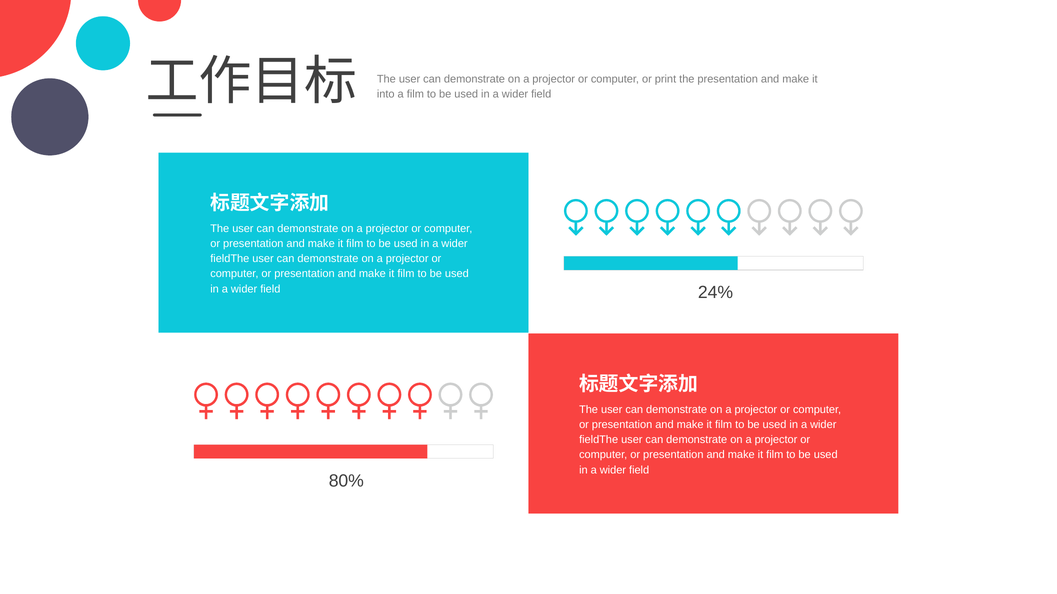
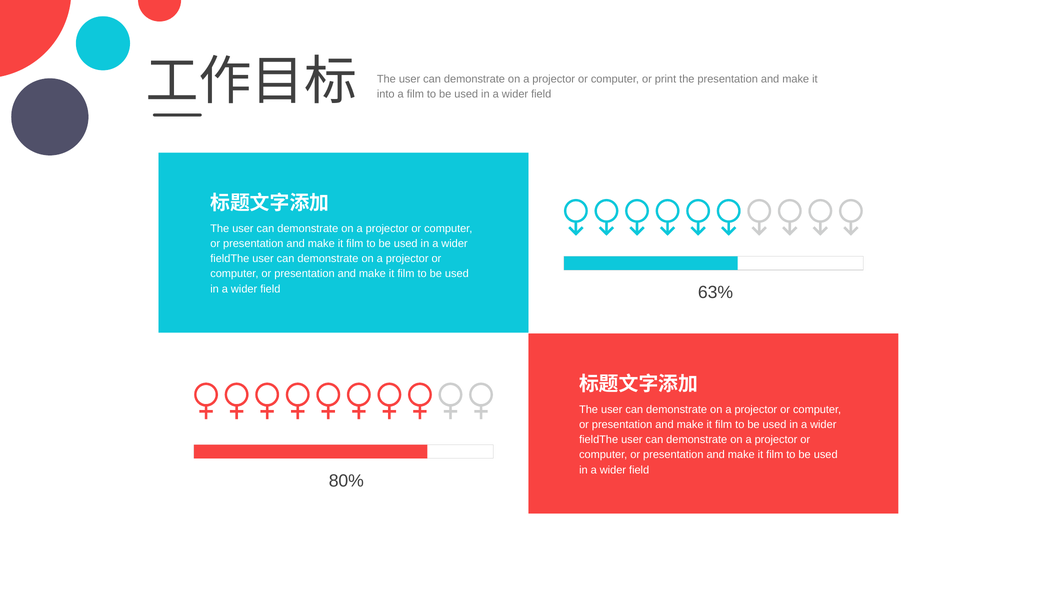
24%: 24% -> 63%
